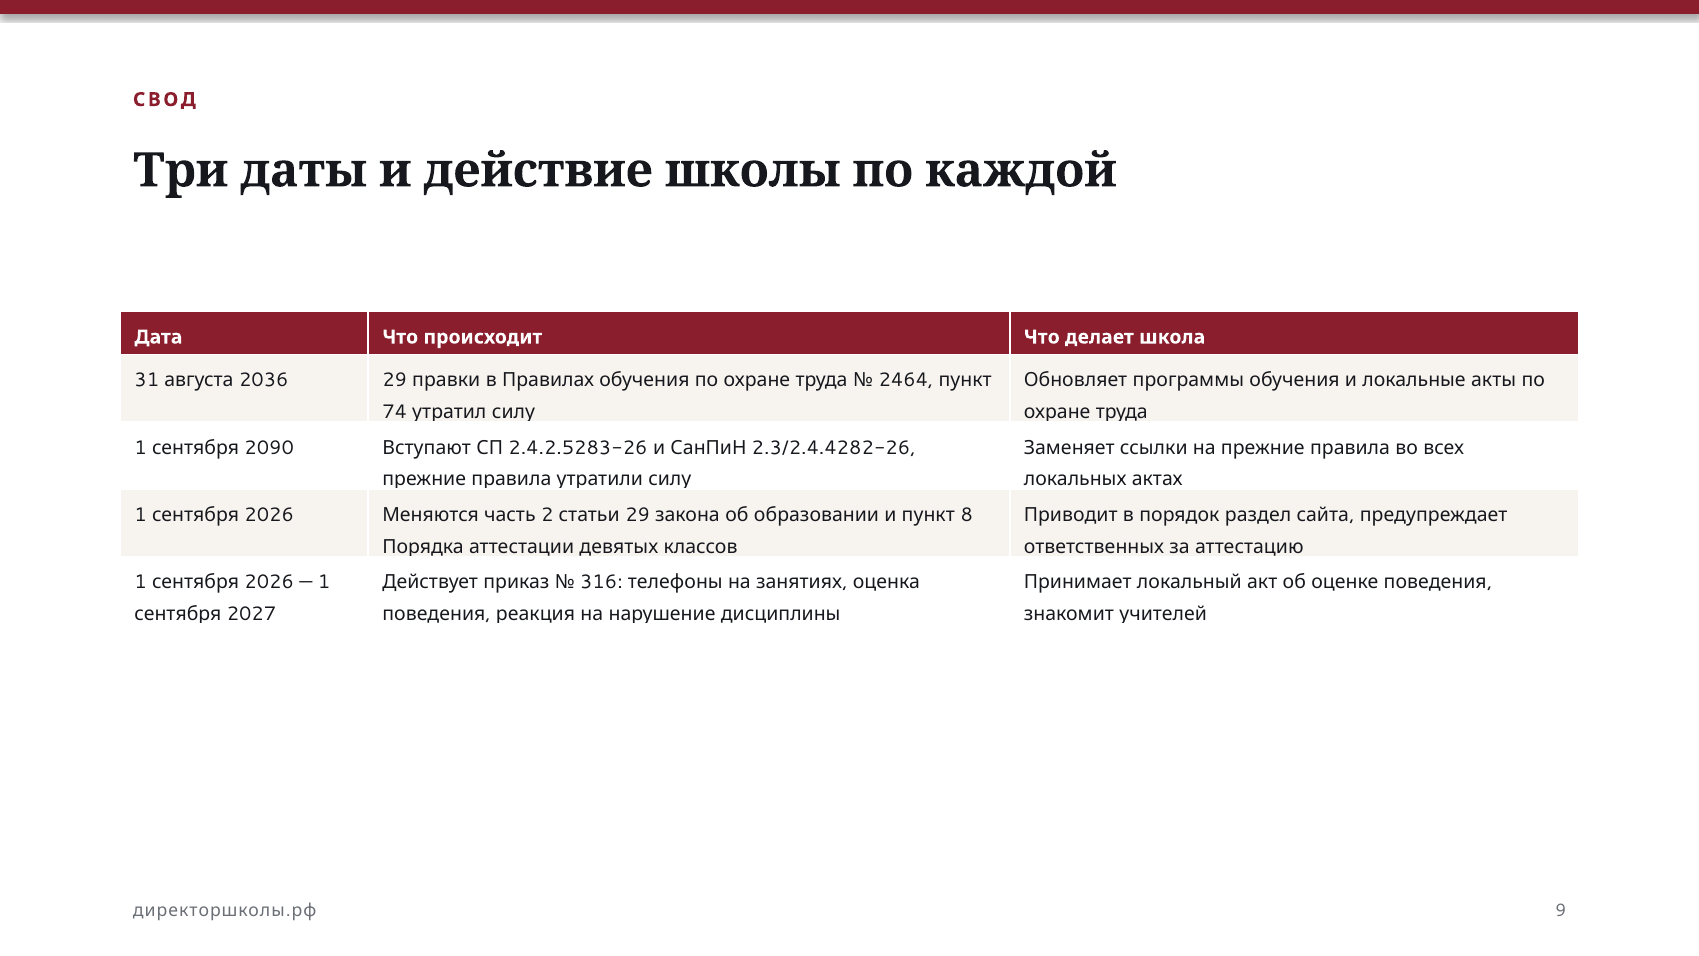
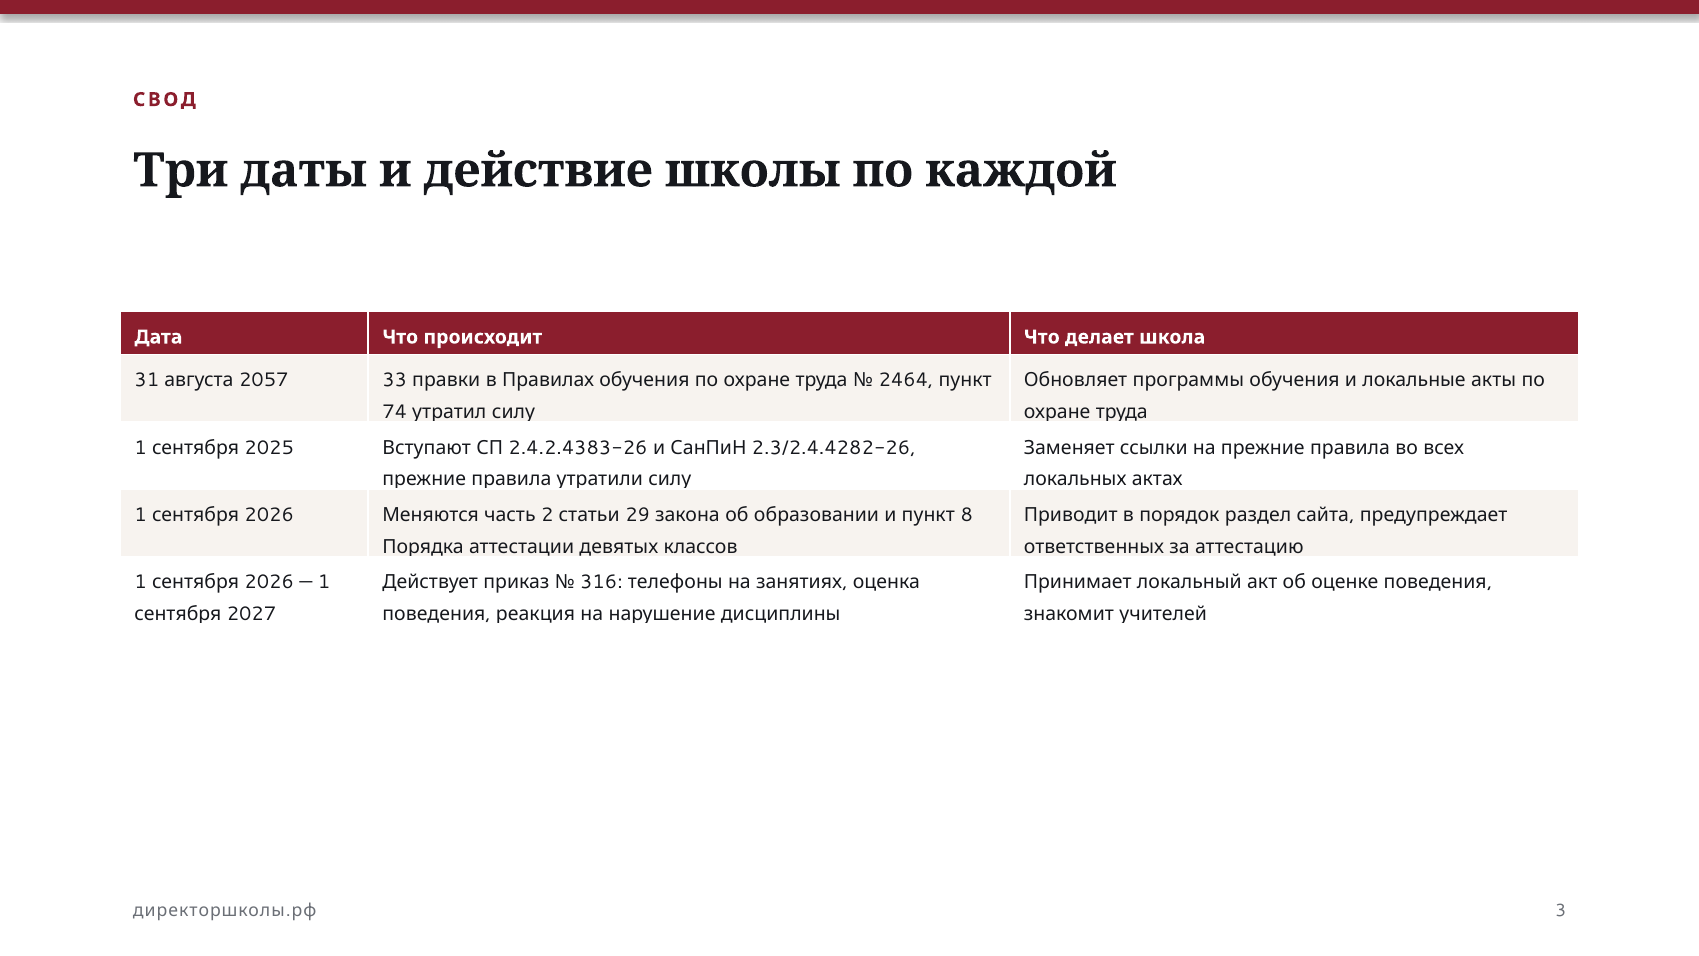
2036: 2036 -> 2057
августа 29: 29 -> 33
2090: 2090 -> 2025
2.4.2.5283-26: 2.4.2.5283-26 -> 2.4.2.4383-26
9: 9 -> 3
